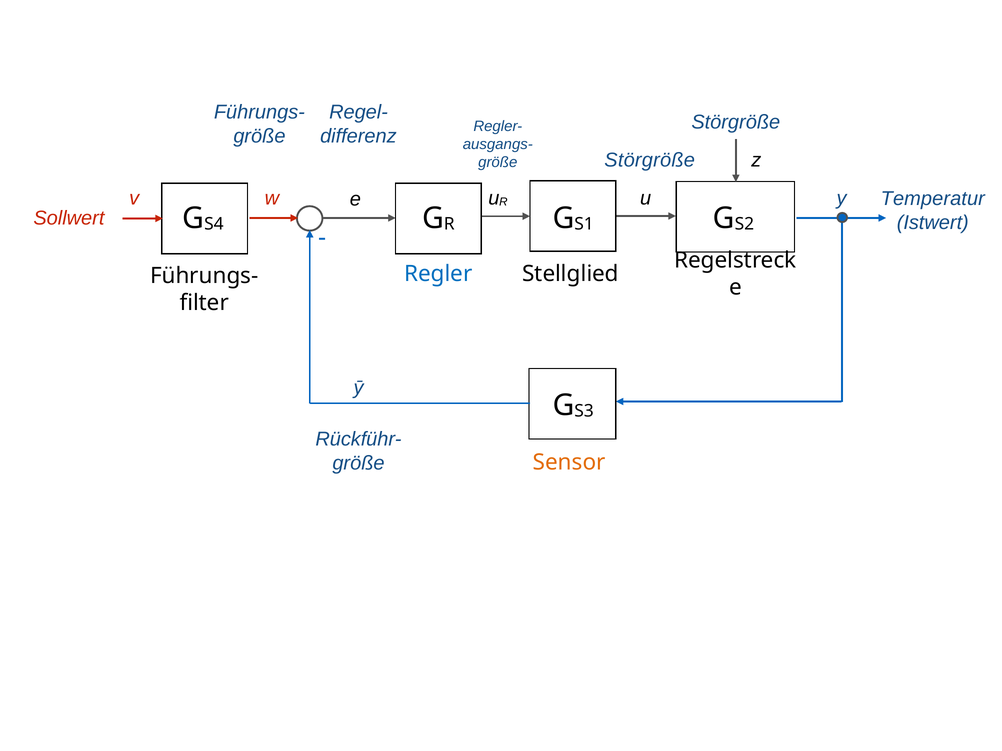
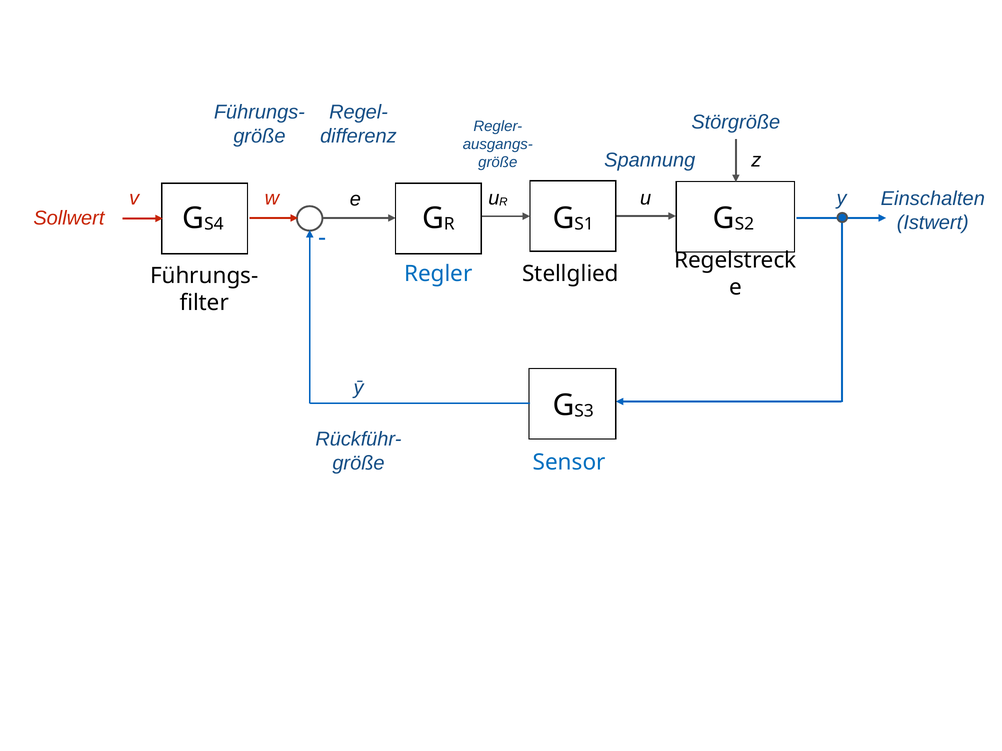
Störgröße at (650, 160): Störgröße -> Spannung
Temperatur: Temperatur -> Einschalten
Sensor colour: orange -> blue
